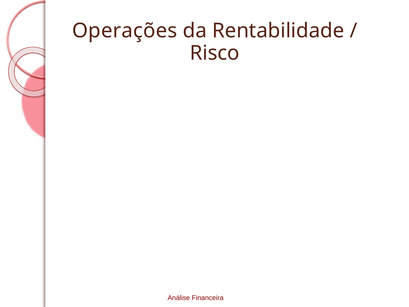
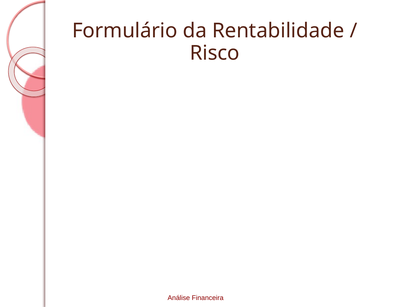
Operações: Operações -> Formulário
